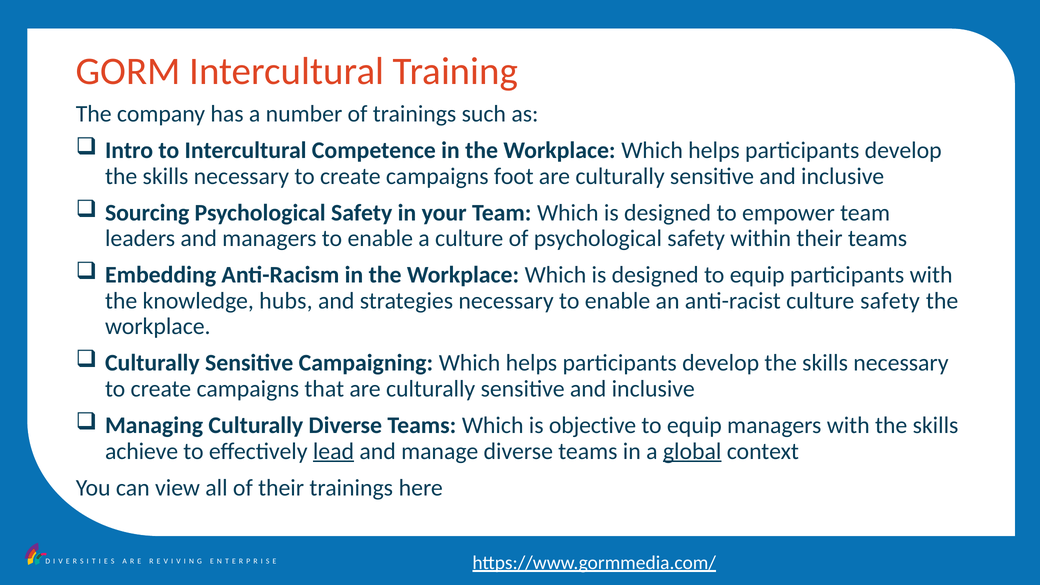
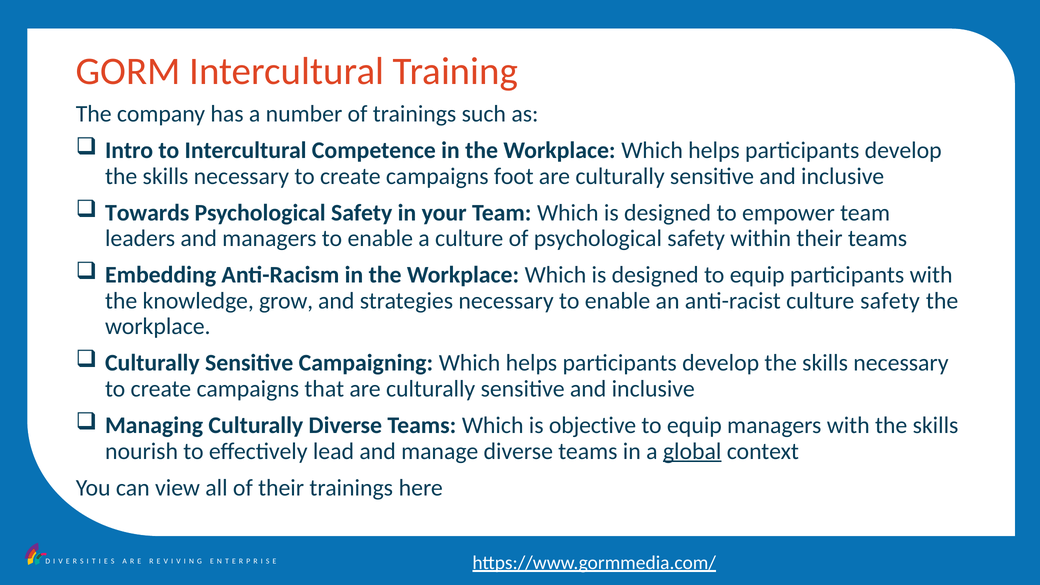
Sourcing: Sourcing -> Towards
hubs: hubs -> grow
achieve: achieve -> nourish
lead underline: present -> none
